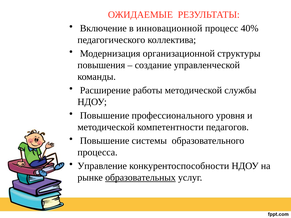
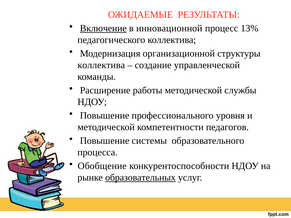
Включение underline: none -> present
40%: 40% -> 13%
повышения at (101, 65): повышения -> коллектива
Управление: Управление -> Обобщение
